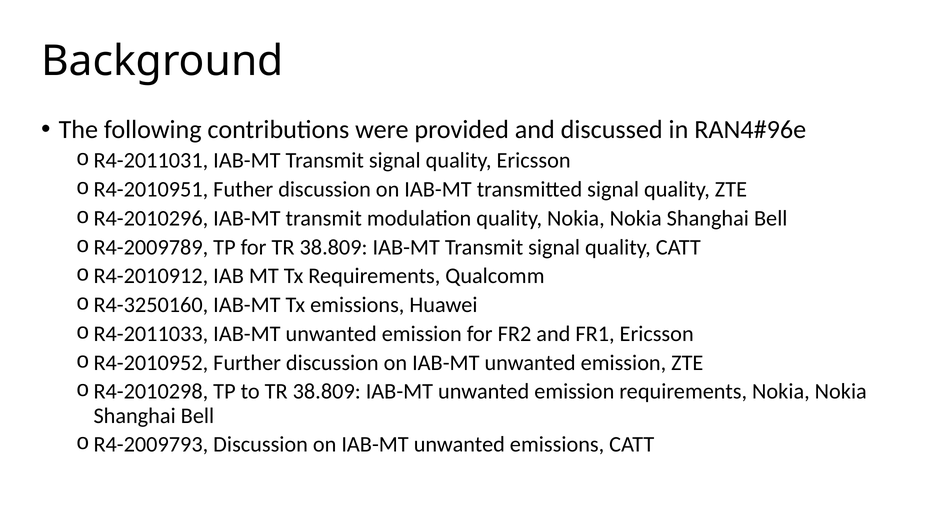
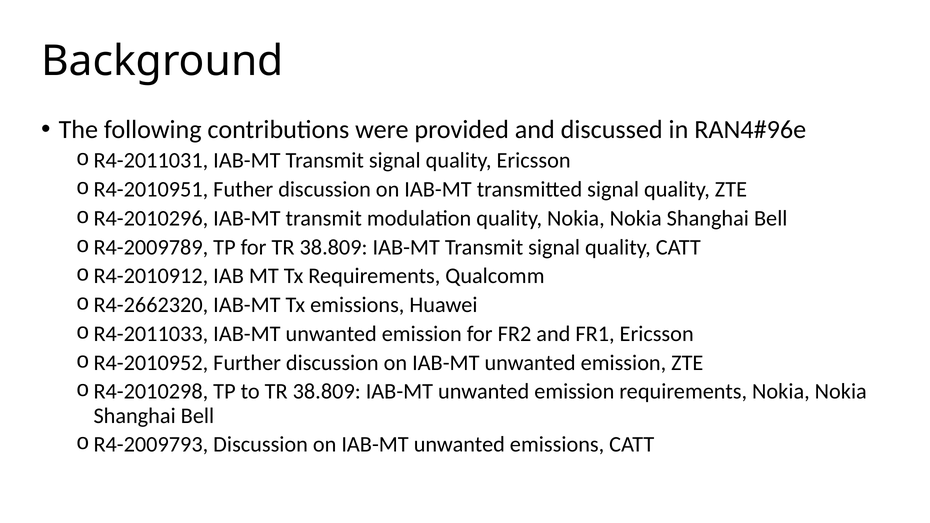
R4-3250160: R4-3250160 -> R4-2662320
